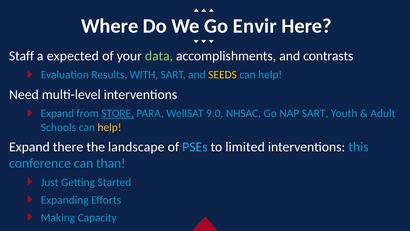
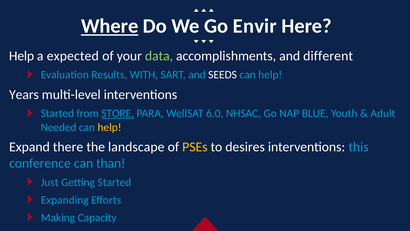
Where underline: none -> present
Staff at (22, 56): Staff -> Help
contrasts: contrasts -> different
SEEDS colour: yellow -> white
Need: Need -> Years
Expand at (57, 113): Expand -> Started
9.0: 9.0 -> 6.0
NAP SART: SART -> BLUE
Schools: Schools -> Needed
PSEs colour: light blue -> yellow
limited: limited -> desires
